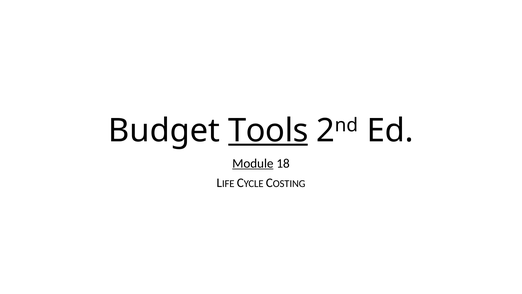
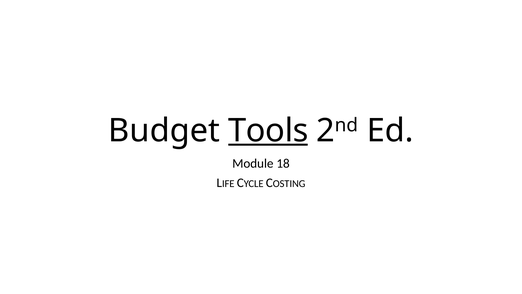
Module underline: present -> none
